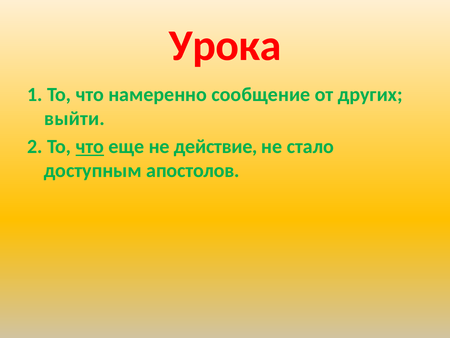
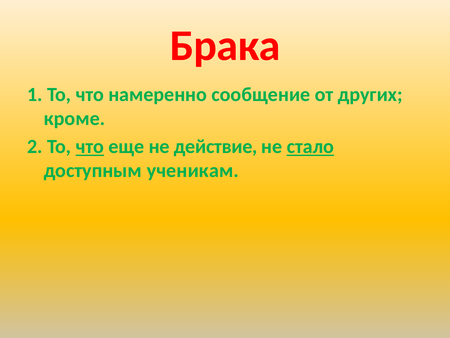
Урока: Урока -> Брака
выйти: выйти -> кроме
стало underline: none -> present
апостолов: апостолов -> ученикам
